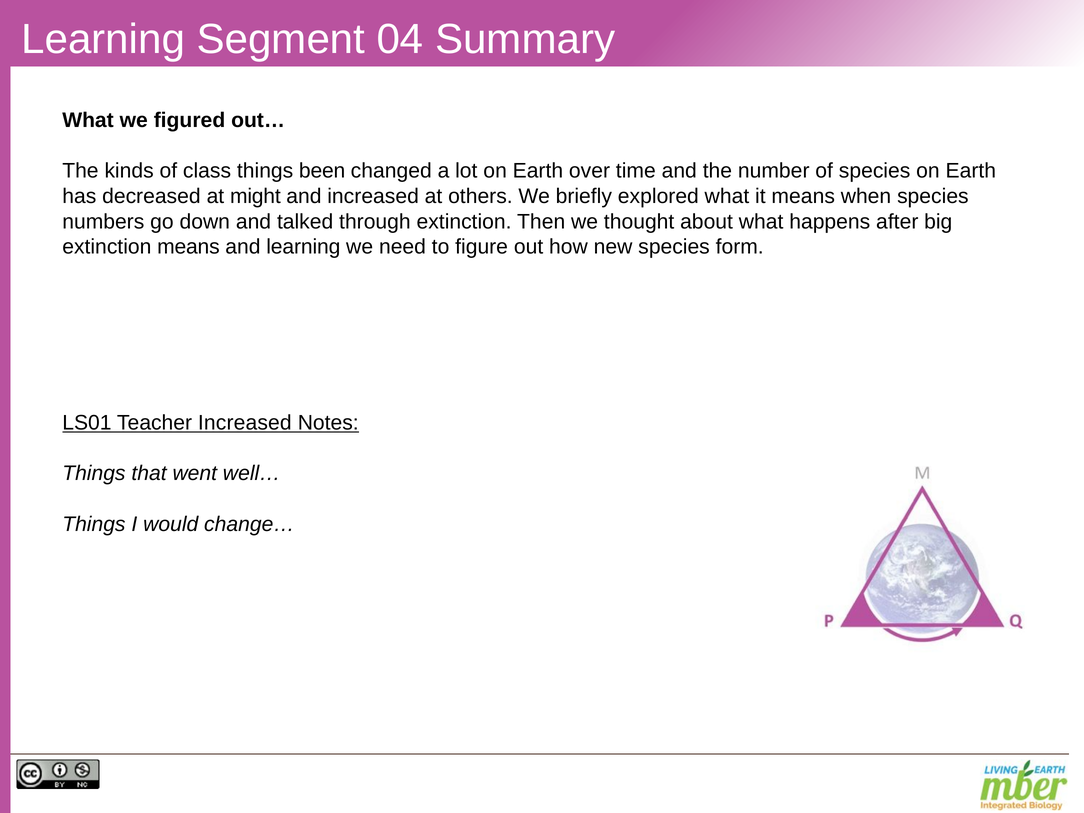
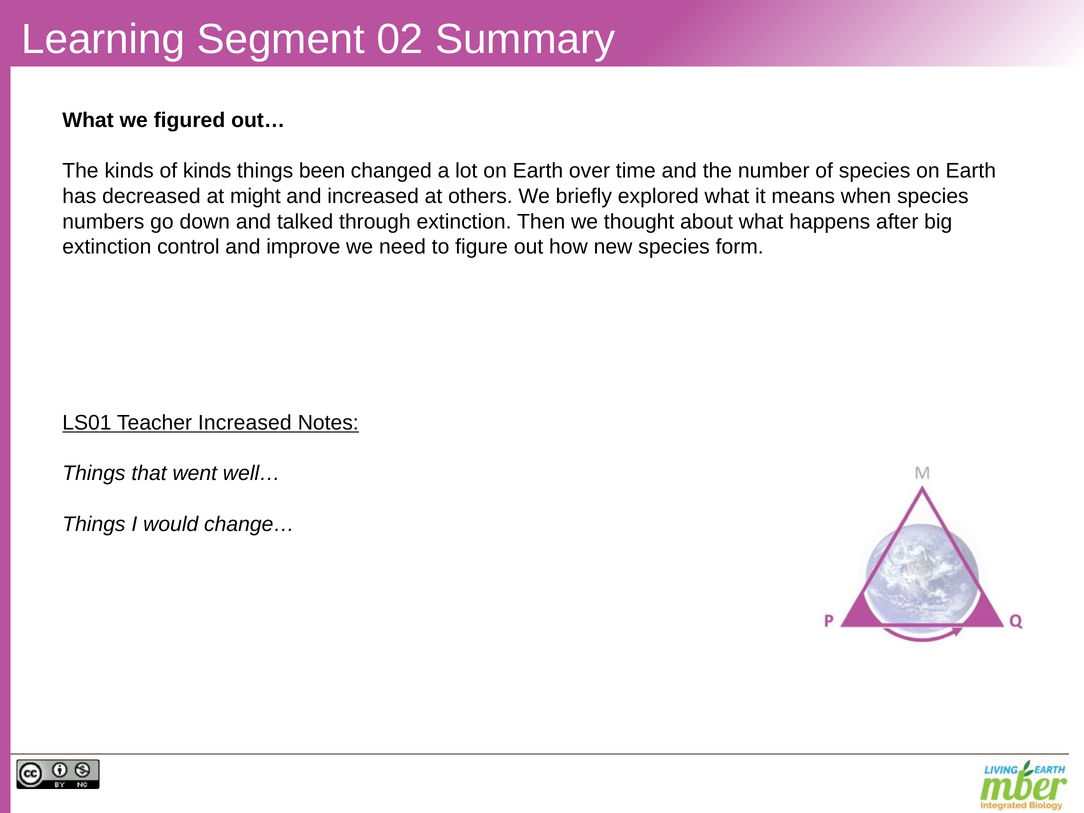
04: 04 -> 02
of class: class -> kinds
extinction means: means -> control
and learning: learning -> improve
